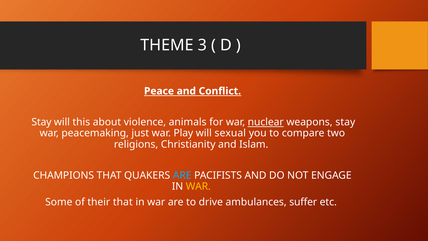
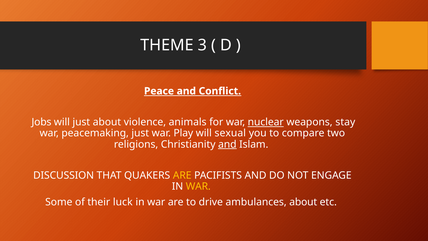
Stay at (41, 122): Stay -> Jobs
will this: this -> just
and at (227, 144) underline: none -> present
CHAMPIONS: CHAMPIONS -> DISCUSSION
ARE at (182, 175) colour: light blue -> yellow
their that: that -> luck
ambulances suffer: suffer -> about
